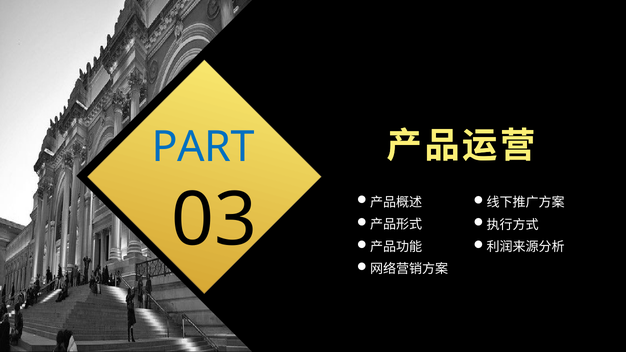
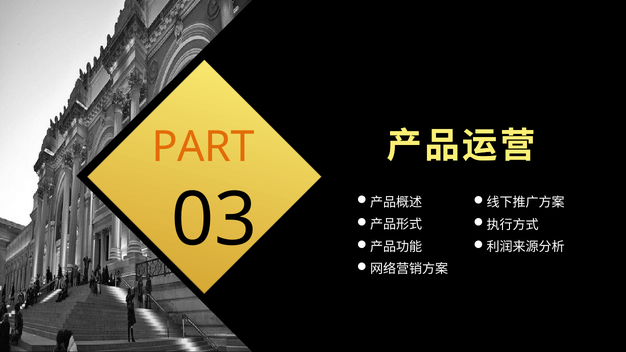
PART colour: blue -> orange
